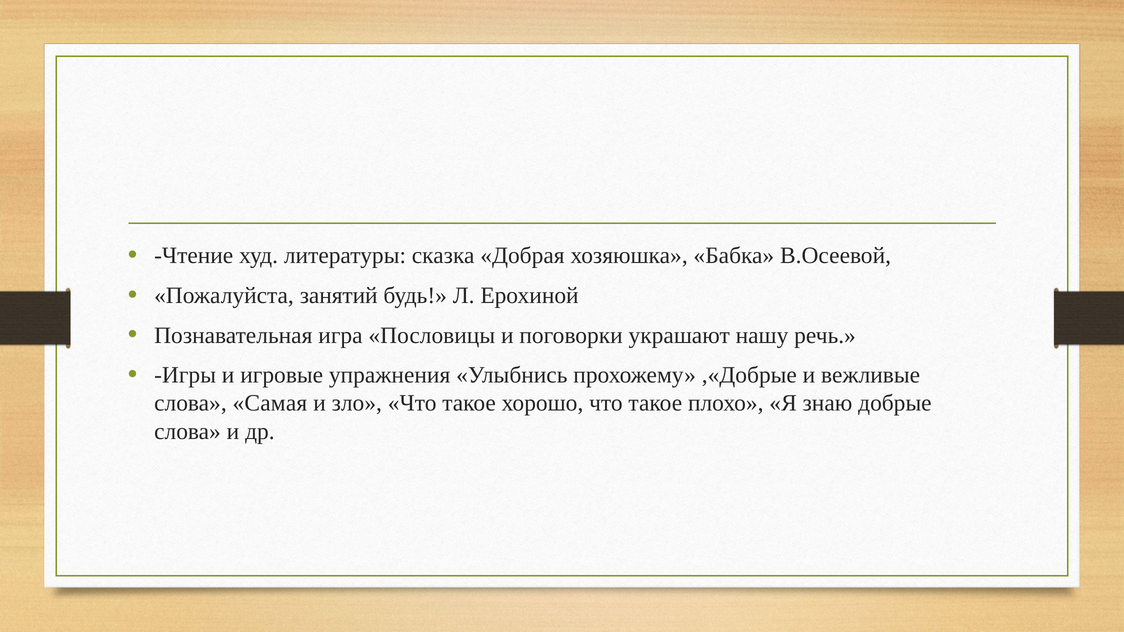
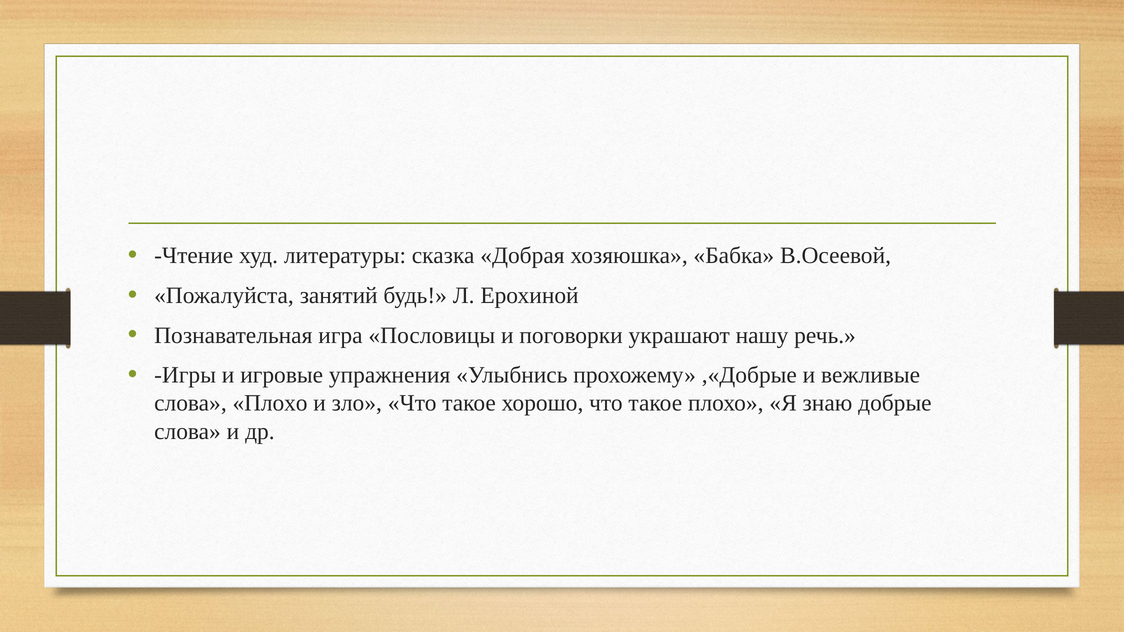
слова Самая: Самая -> Плохо
